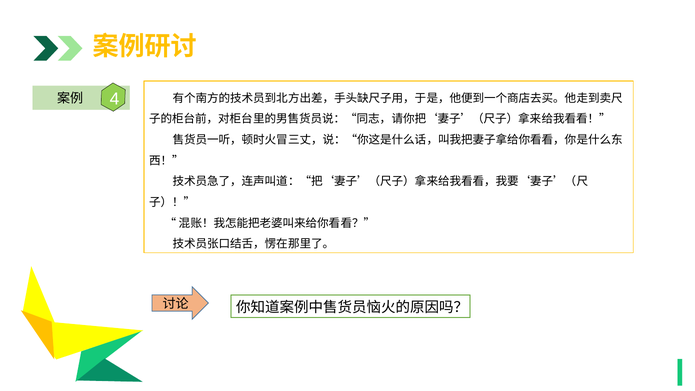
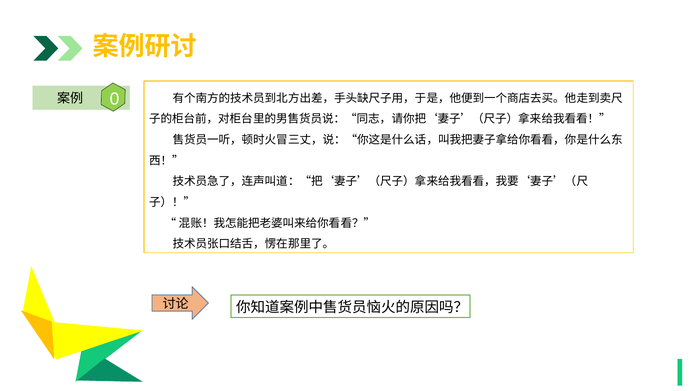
4: 4 -> 0
